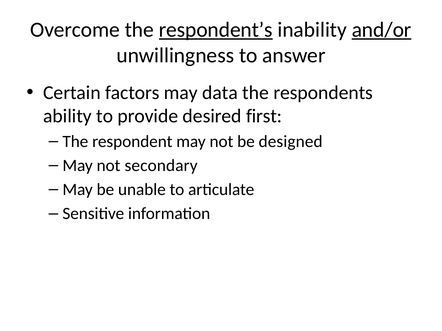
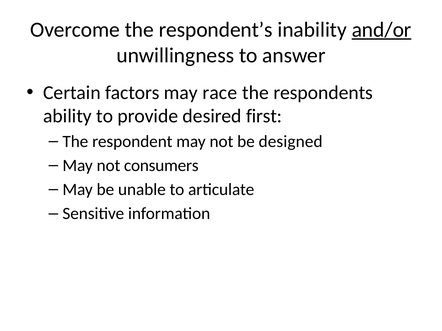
respondent’s underline: present -> none
data: data -> race
secondary: secondary -> consumers
